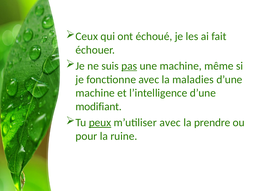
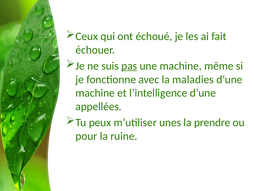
modifiant: modifiant -> appellées
peux underline: present -> none
m’utiliser avec: avec -> unes
